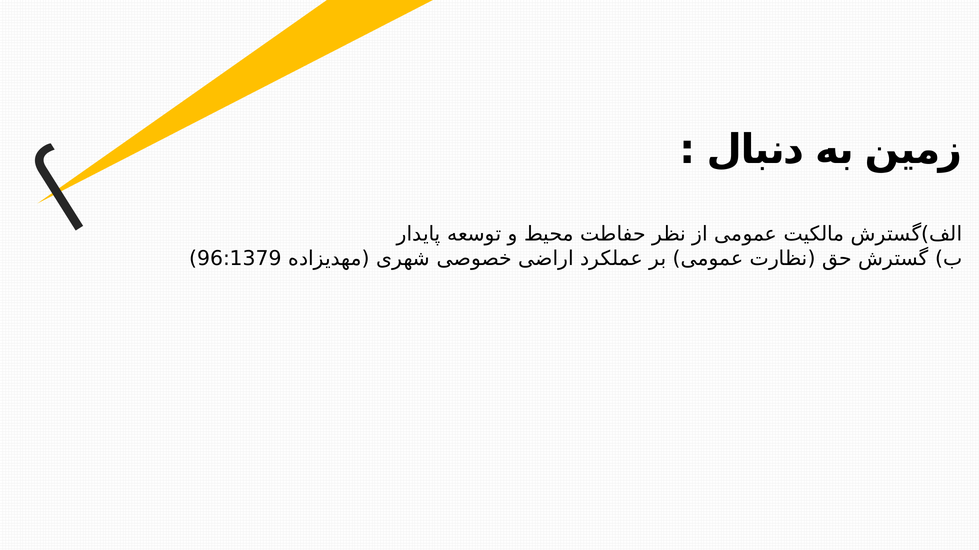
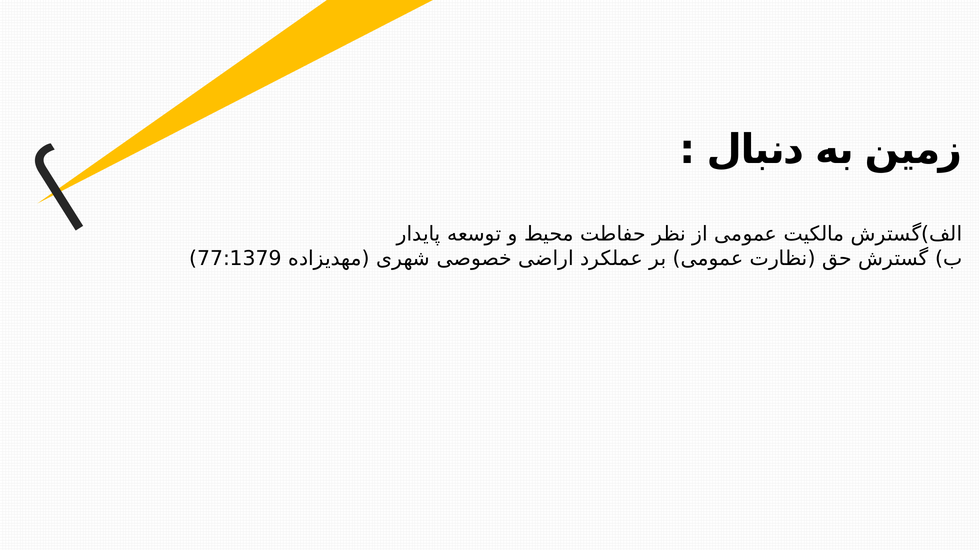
96:1379: 96:1379 -> 77:1379
